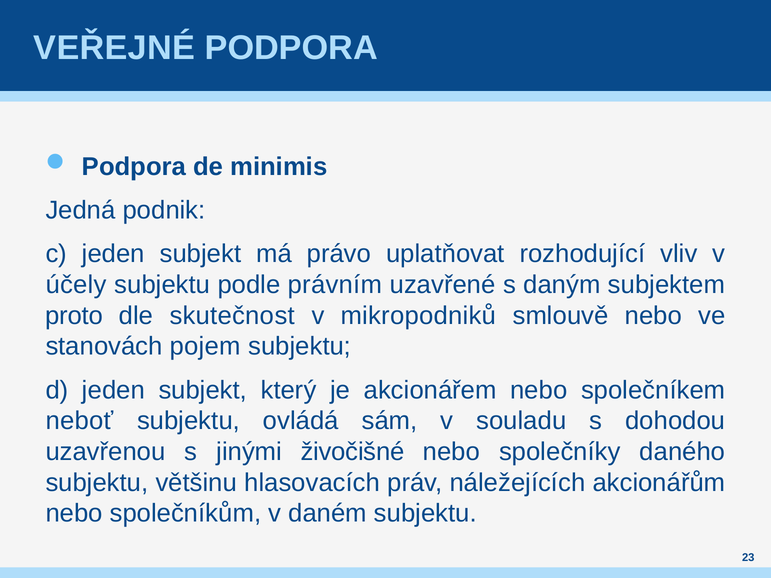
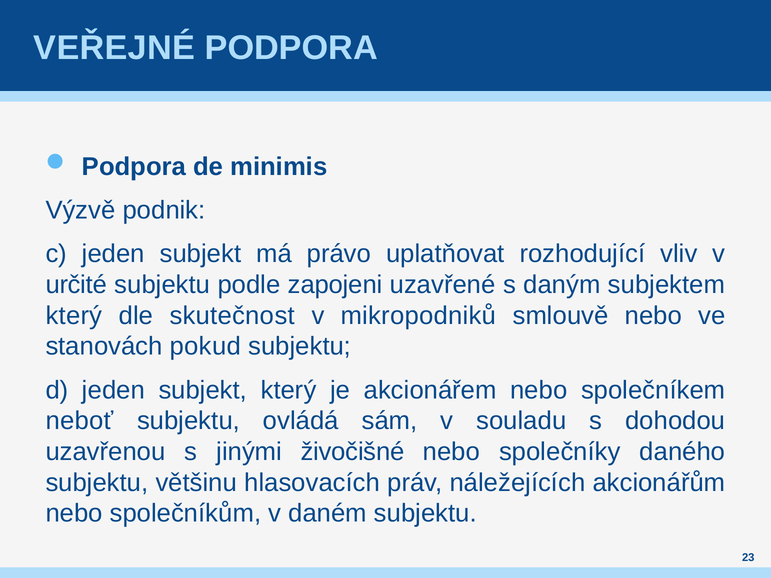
Jedná: Jedná -> Výzvě
účely: účely -> určité
právním: právním -> zapojeni
proto at (74, 316): proto -> který
pojem: pojem -> pokud
